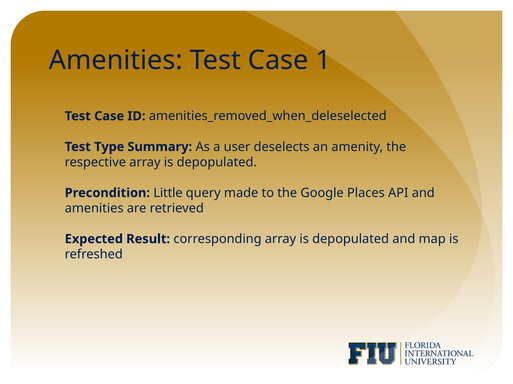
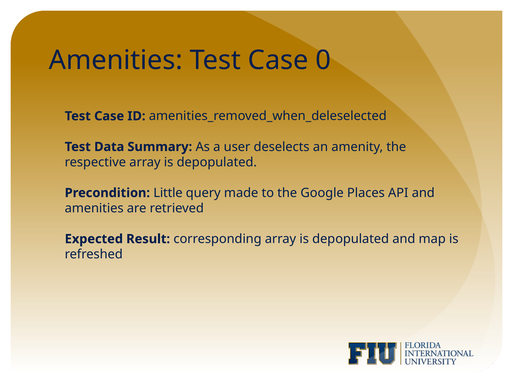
1: 1 -> 0
Type: Type -> Data
